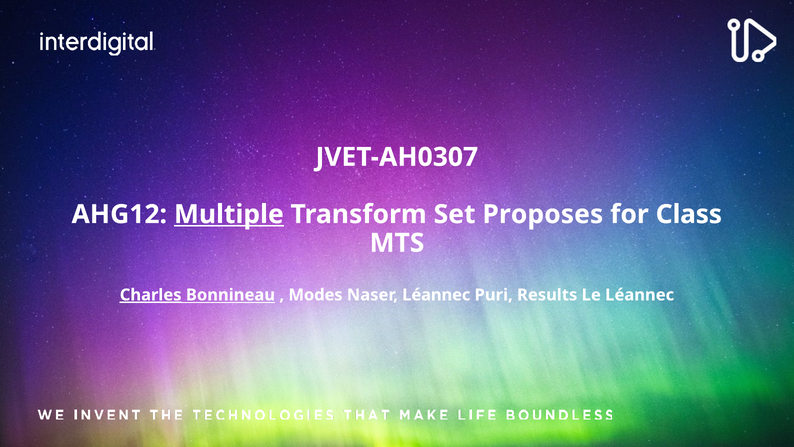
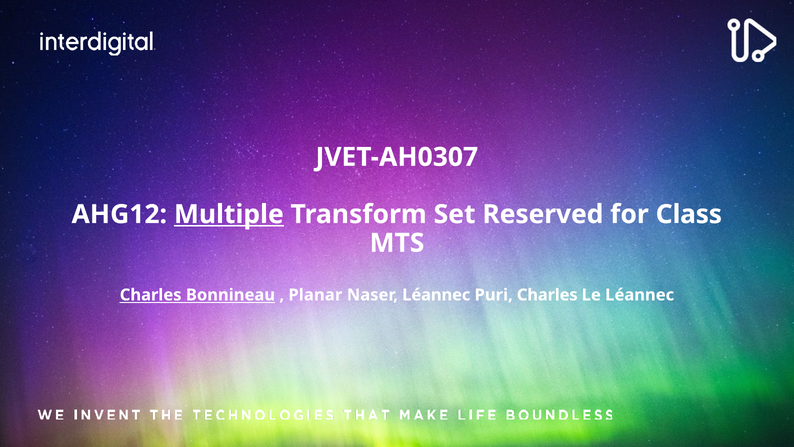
Proposes: Proposes -> Reserved
Charles at (151, 295) underline: present -> none
Modes: Modes -> Planar
Puri Results: Results -> Charles
